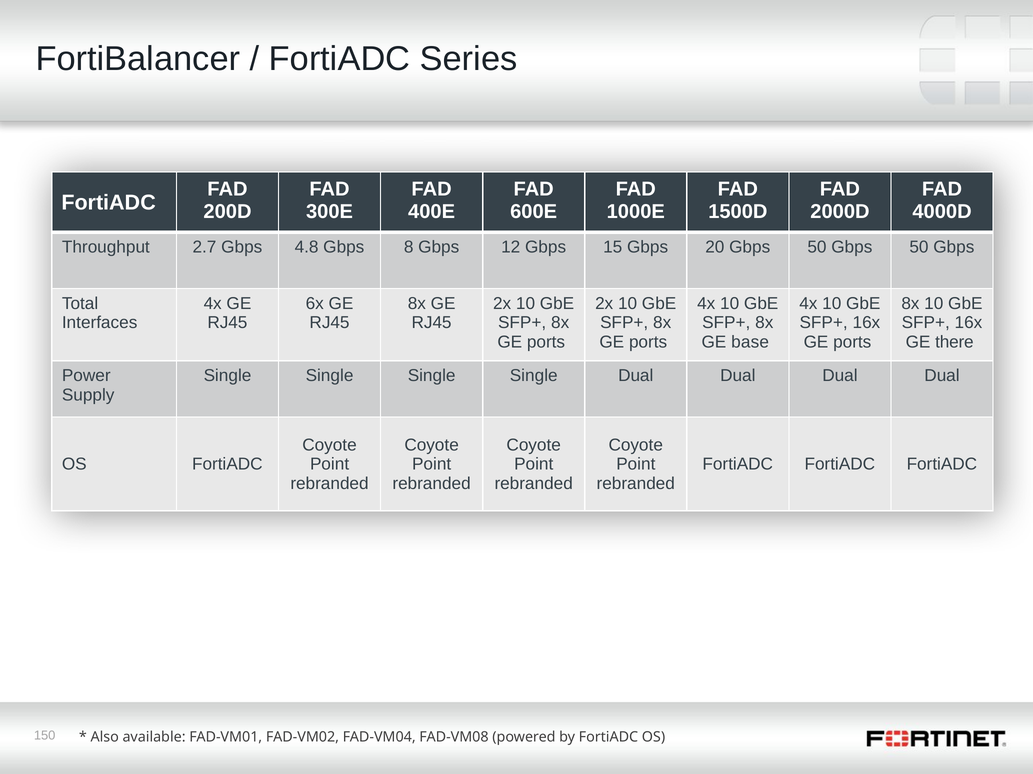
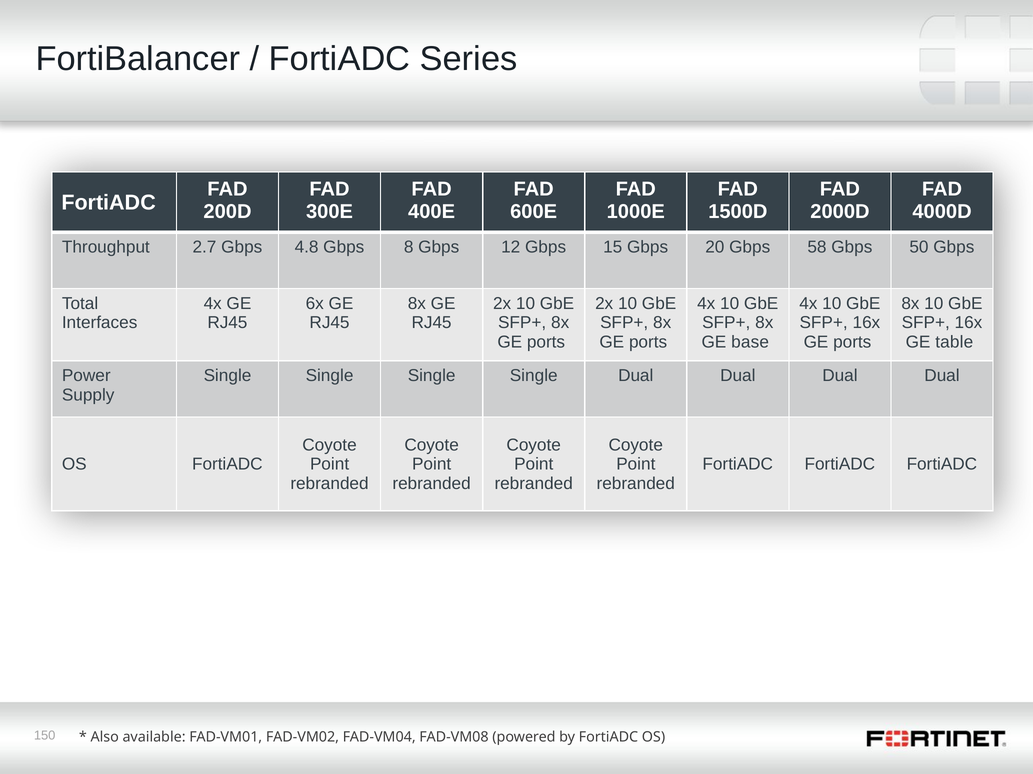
20 Gbps 50: 50 -> 58
there: there -> table
